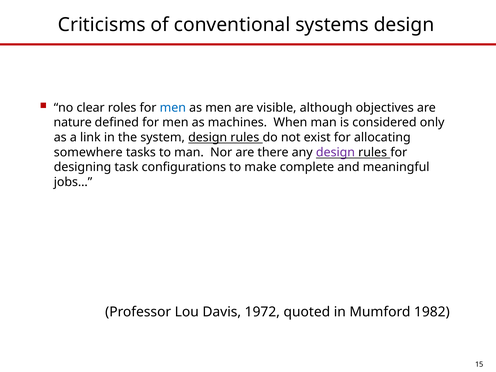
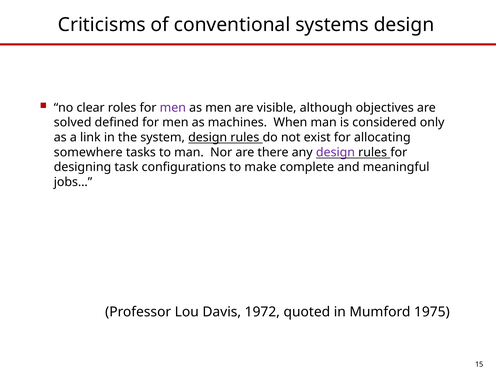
men at (173, 108) colour: blue -> purple
nature: nature -> solved
1982: 1982 -> 1975
